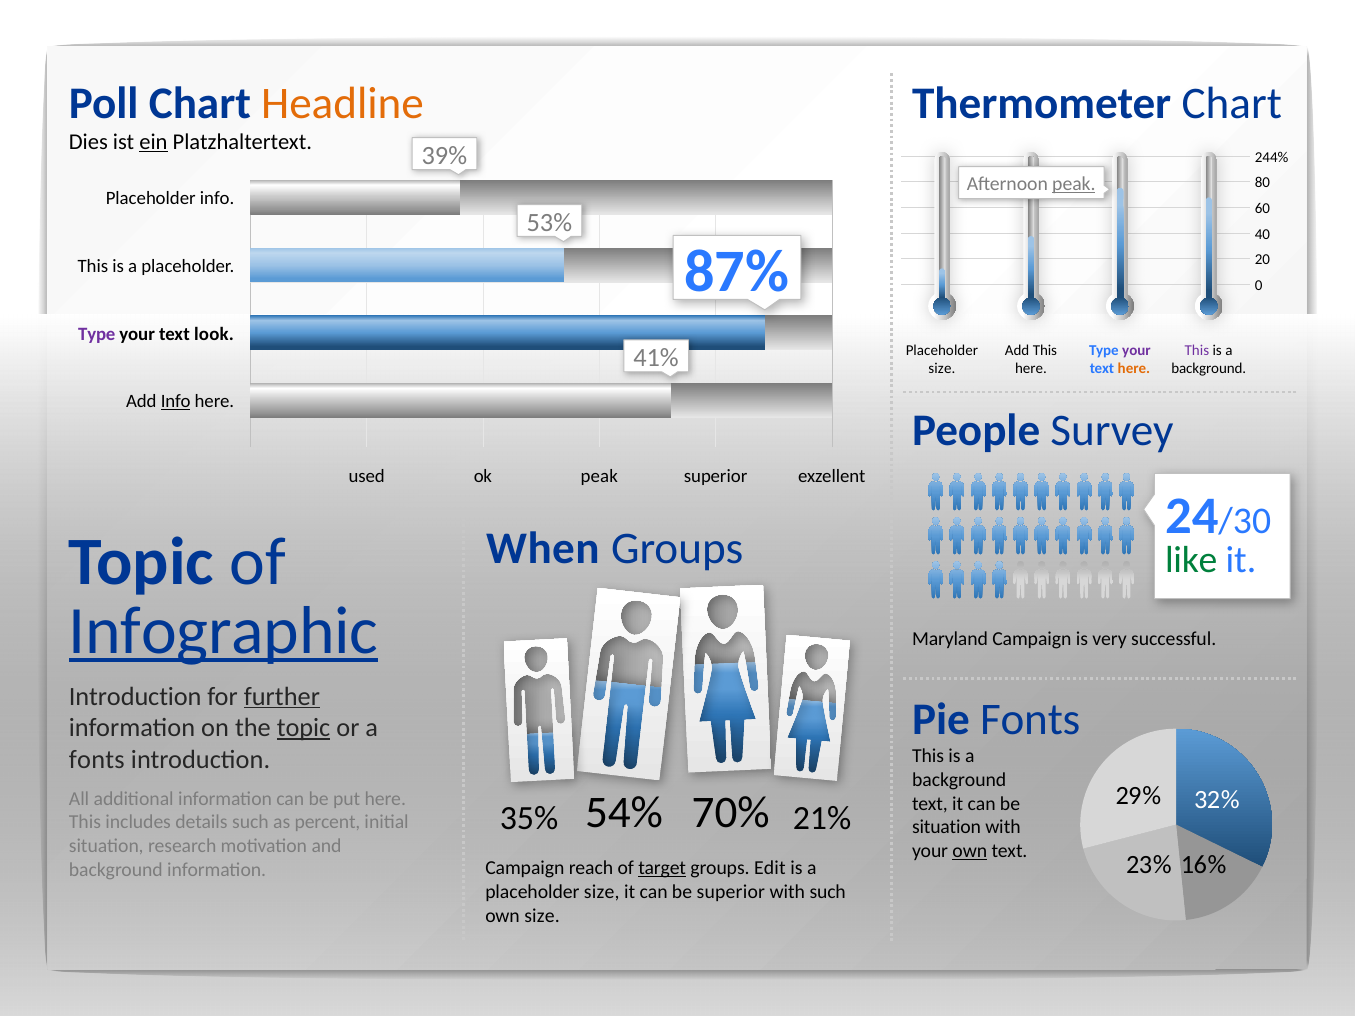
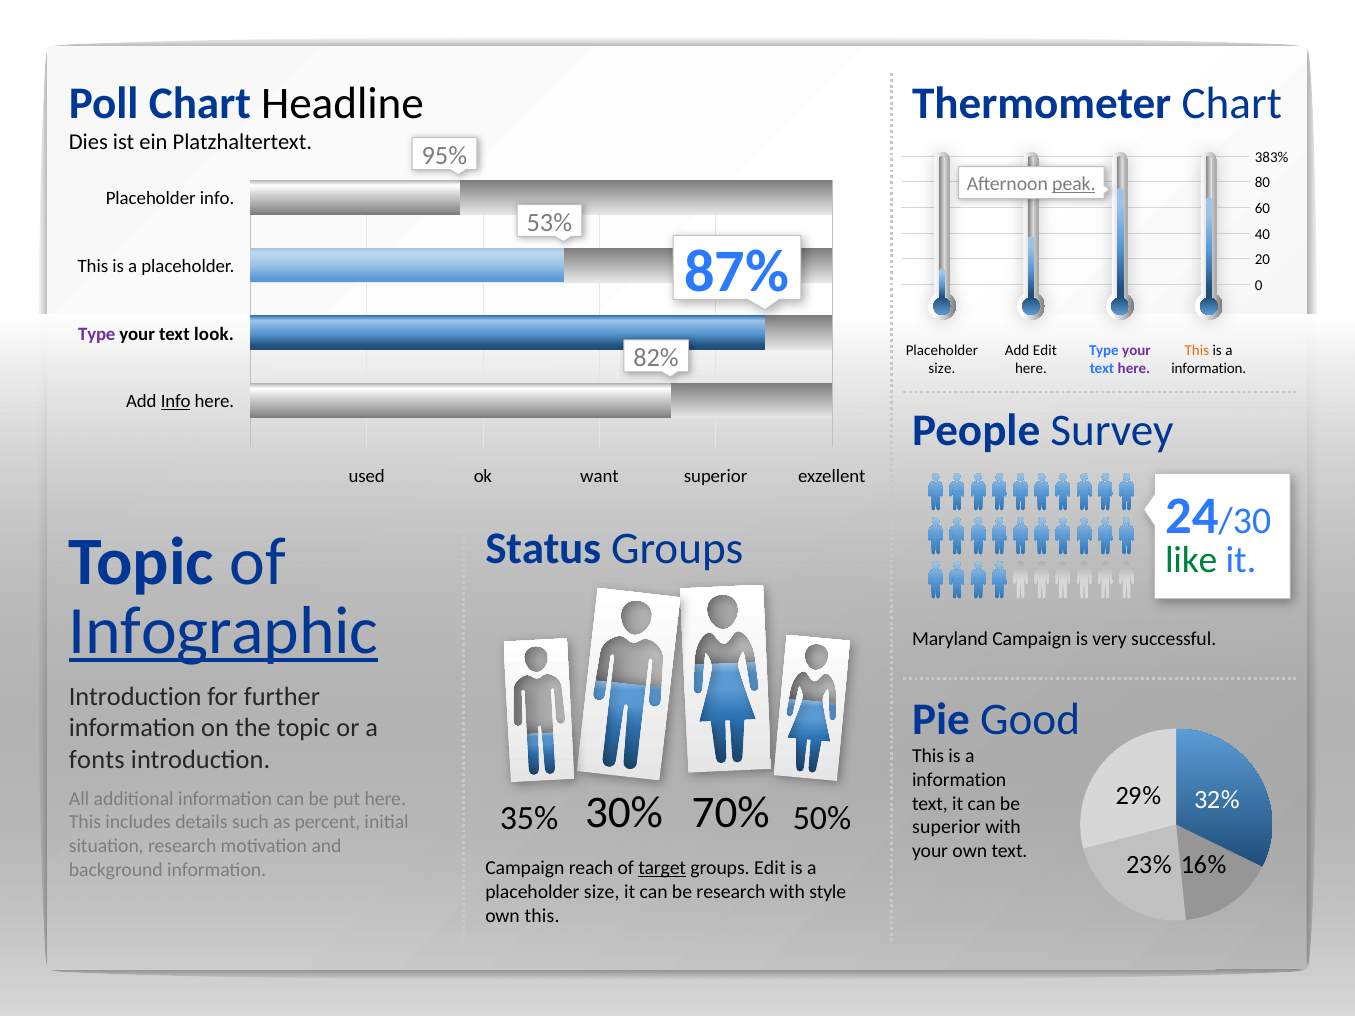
Headline colour: orange -> black
ein underline: present -> none
39%: 39% -> 95%
244%: 244% -> 383%
Add This: This -> Edit
This at (1197, 350) colour: purple -> orange
41%: 41% -> 82%
here at (1134, 368) colour: orange -> purple
background at (1209, 368): background -> information
ok peak: peak -> want
When: When -> Status
further underline: present -> none
Pie Fonts: Fonts -> Good
topic at (304, 728) underline: present -> none
background at (959, 780): background -> information
54%: 54% -> 30%
21%: 21% -> 50%
situation at (947, 828): situation -> superior
own at (970, 851) underline: present -> none
be superior: superior -> research
with such: such -> style
own size: size -> this
